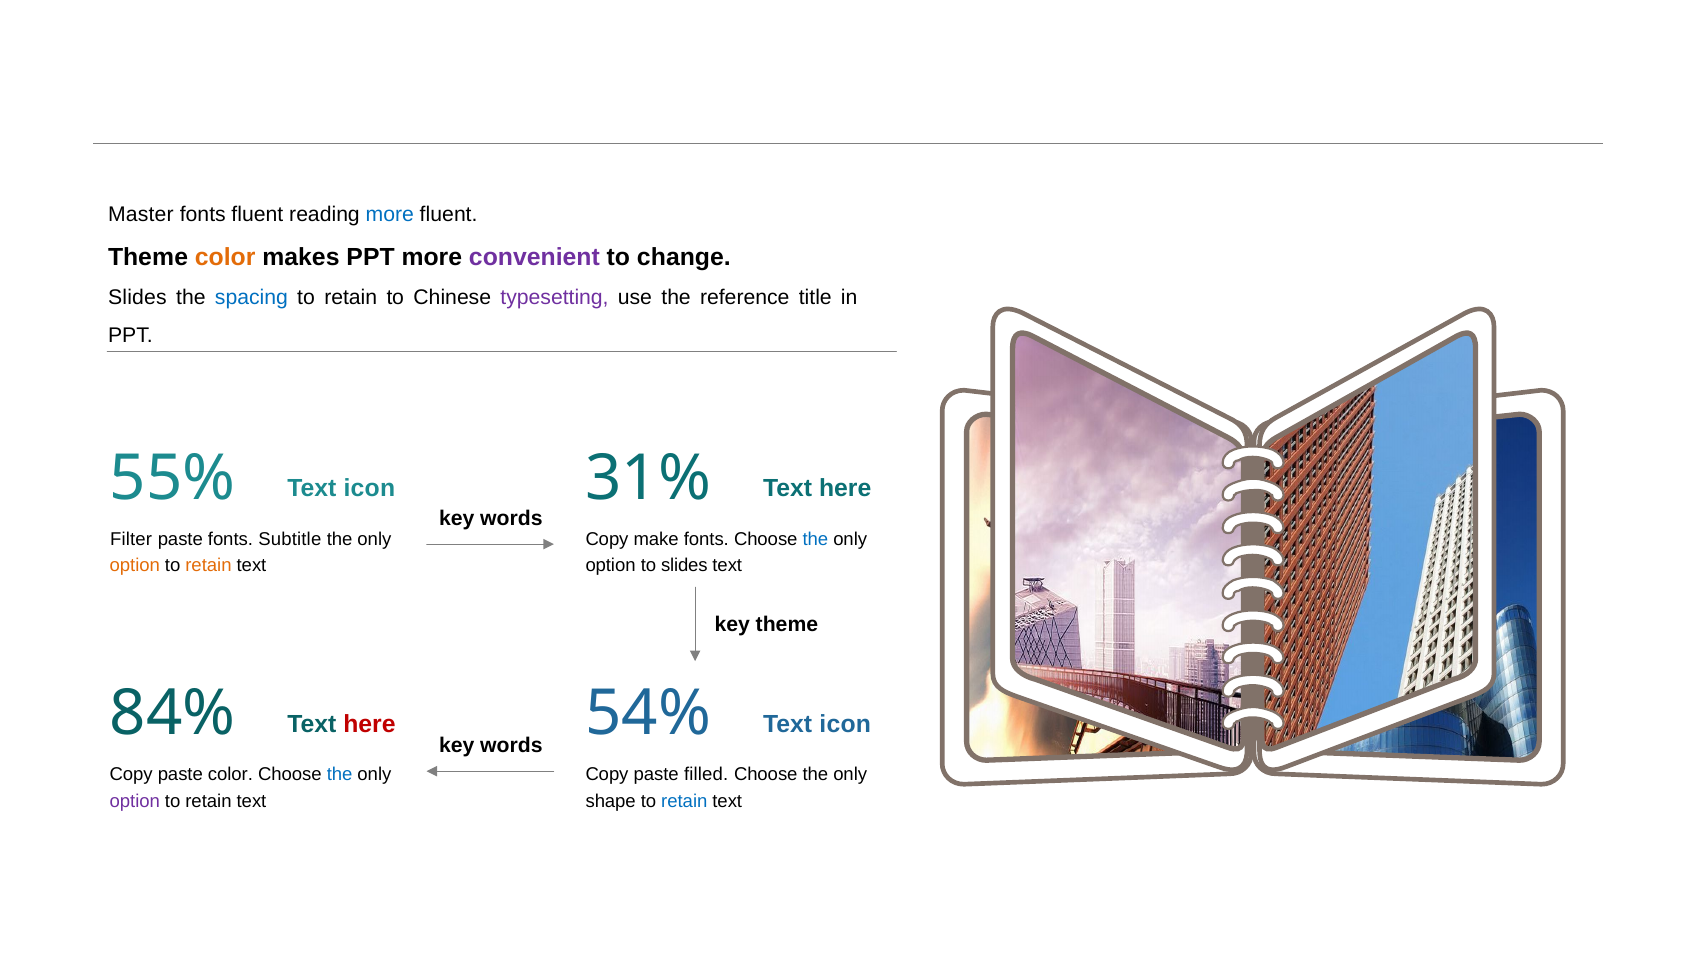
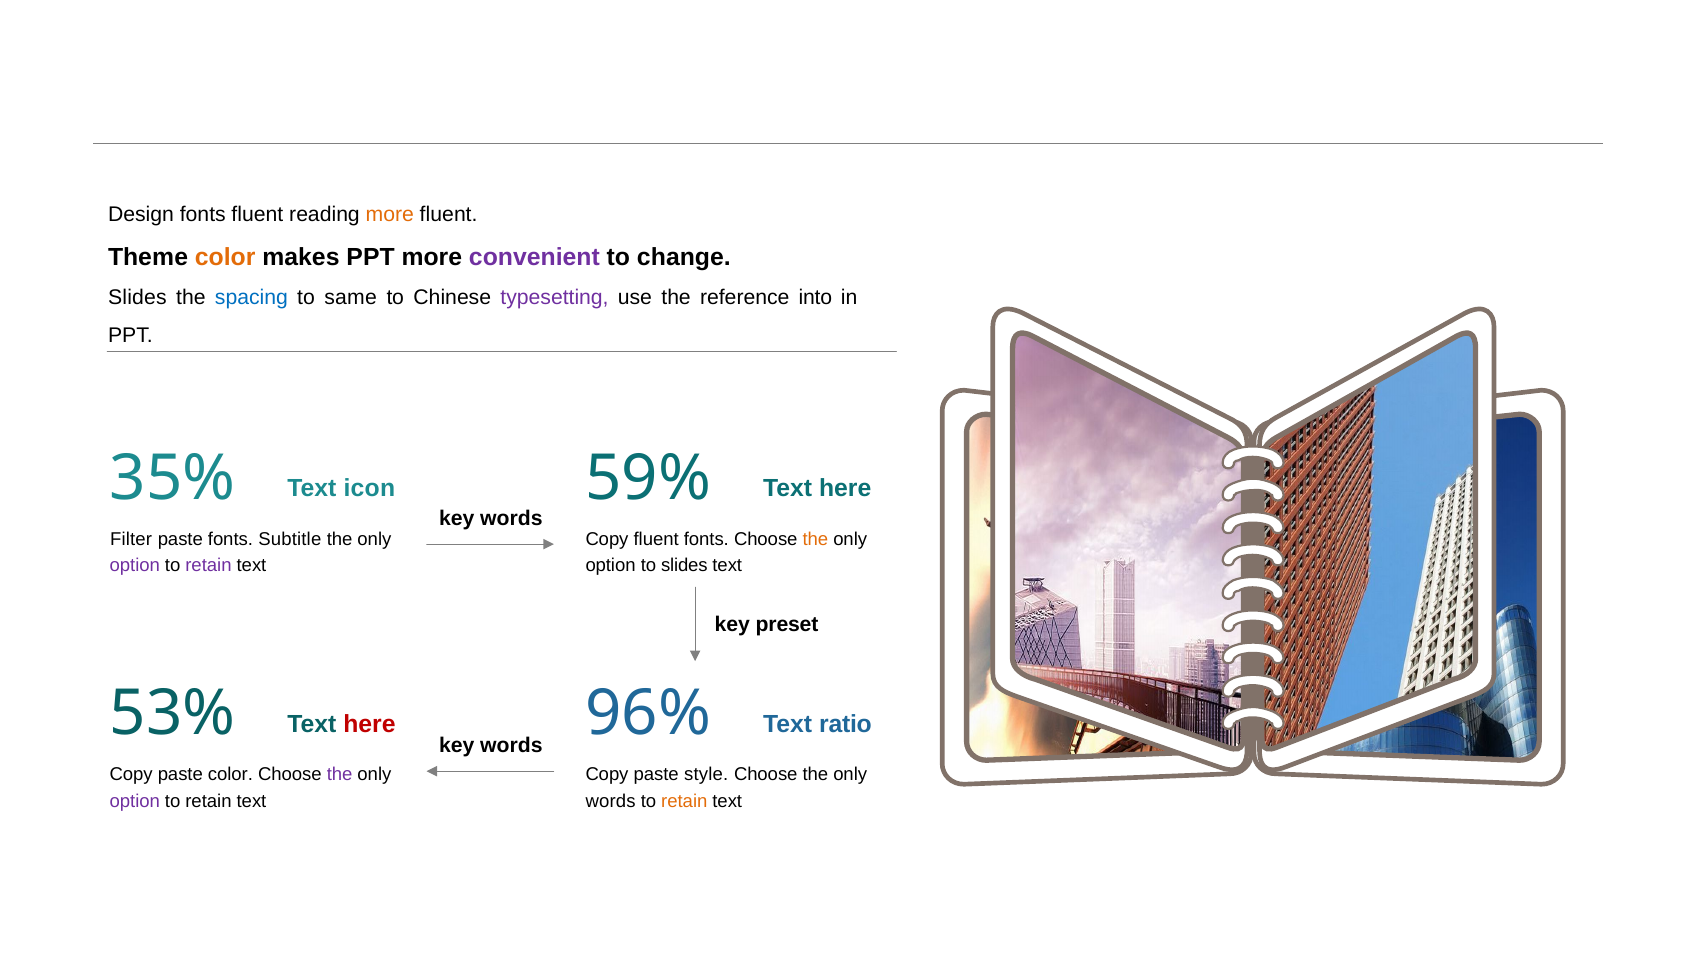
Master: Master -> Design
more at (390, 215) colour: blue -> orange
retain at (351, 298): retain -> same
title: title -> into
55%: 55% -> 35%
31%: 31% -> 59%
Copy make: make -> fluent
the at (815, 539) colour: blue -> orange
option at (135, 566) colour: orange -> purple
retain at (208, 566) colour: orange -> purple
key theme: theme -> preset
84%: 84% -> 53%
54%: 54% -> 96%
icon at (845, 725): icon -> ratio
the at (340, 775) colour: blue -> purple
filled: filled -> style
shape at (611, 801): shape -> words
retain at (684, 801) colour: blue -> orange
